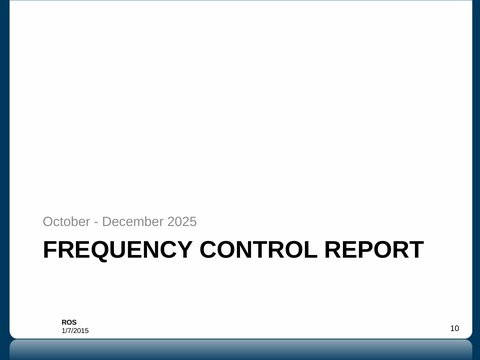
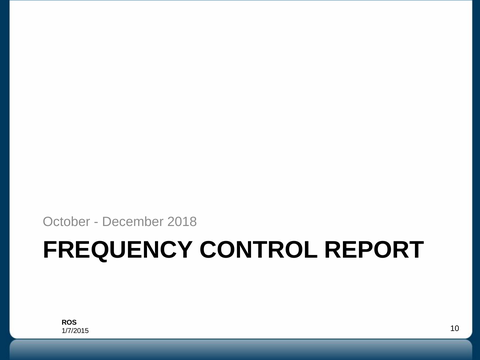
2025: 2025 -> 2018
